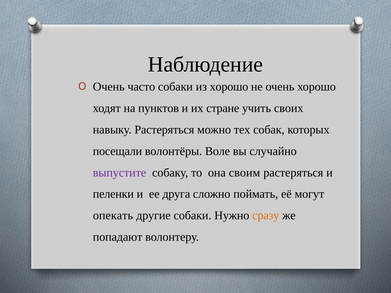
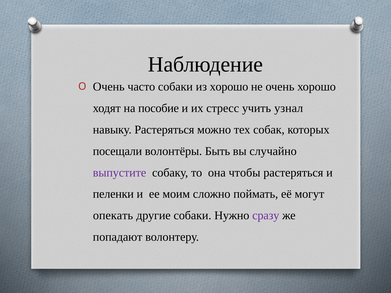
пунктов: пунктов -> пособие
стране: стране -> стресс
своих: своих -> узнал
Воле: Воле -> Быть
своим: своим -> чтобы
друга: друга -> моим
сразу colour: orange -> purple
